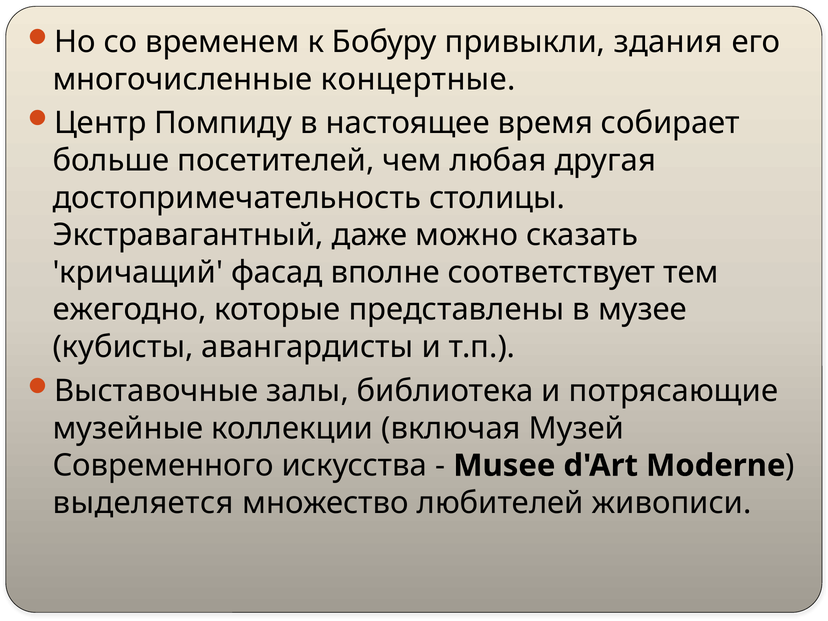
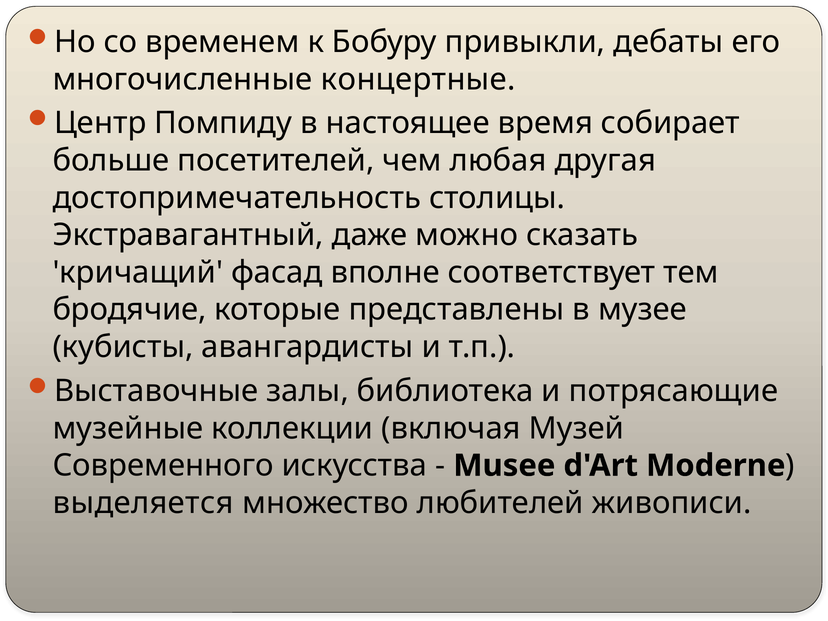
здания: здания -> дебаты
ежегодно: ежегодно -> бродячие
